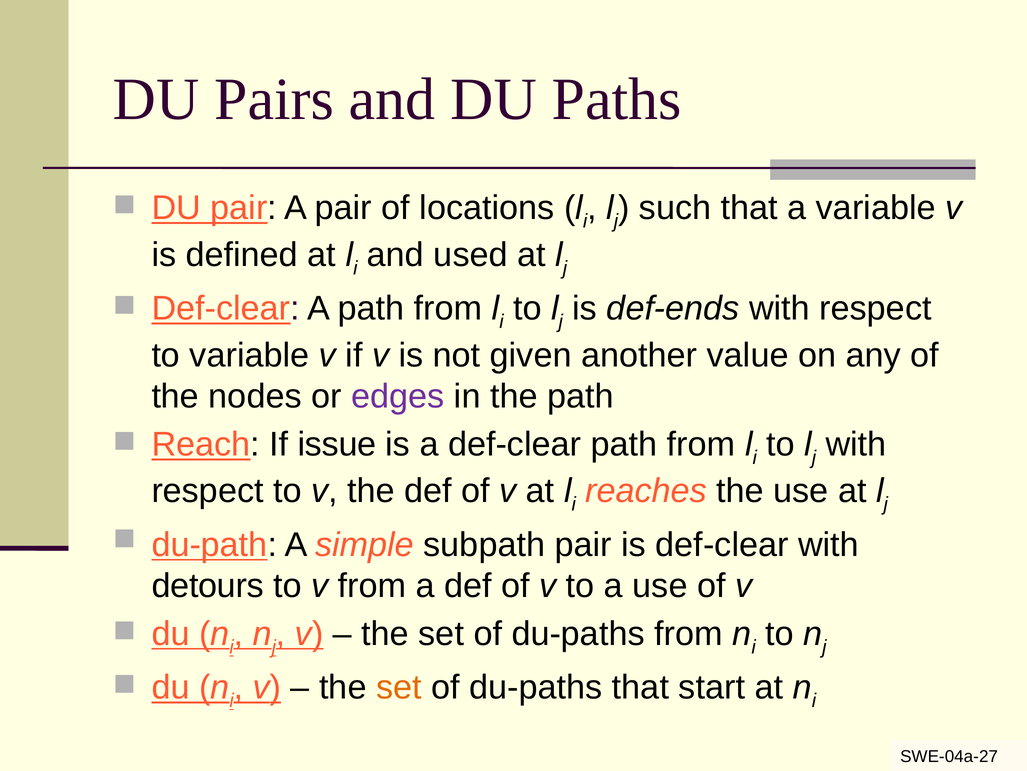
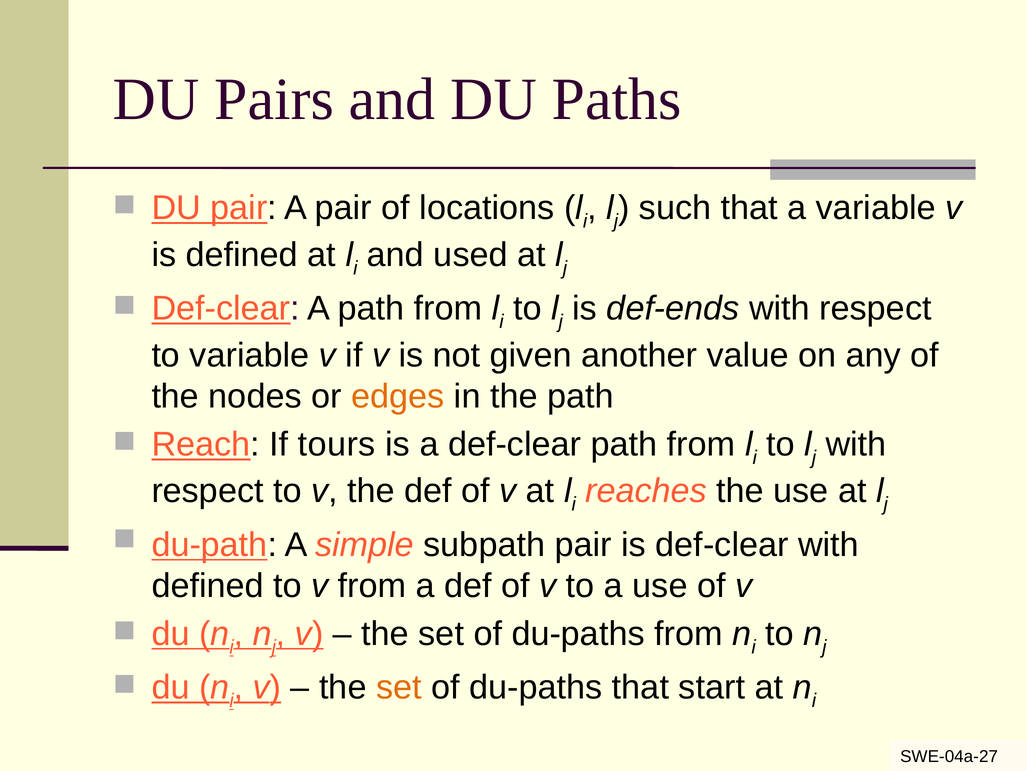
edges colour: purple -> orange
issue: issue -> tours
detours at (208, 585): detours -> defined
